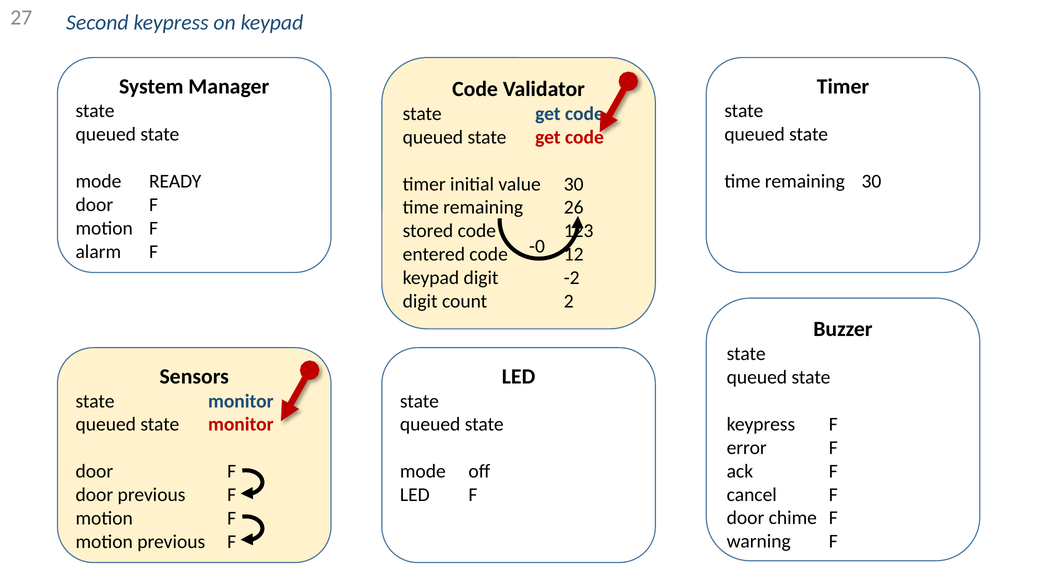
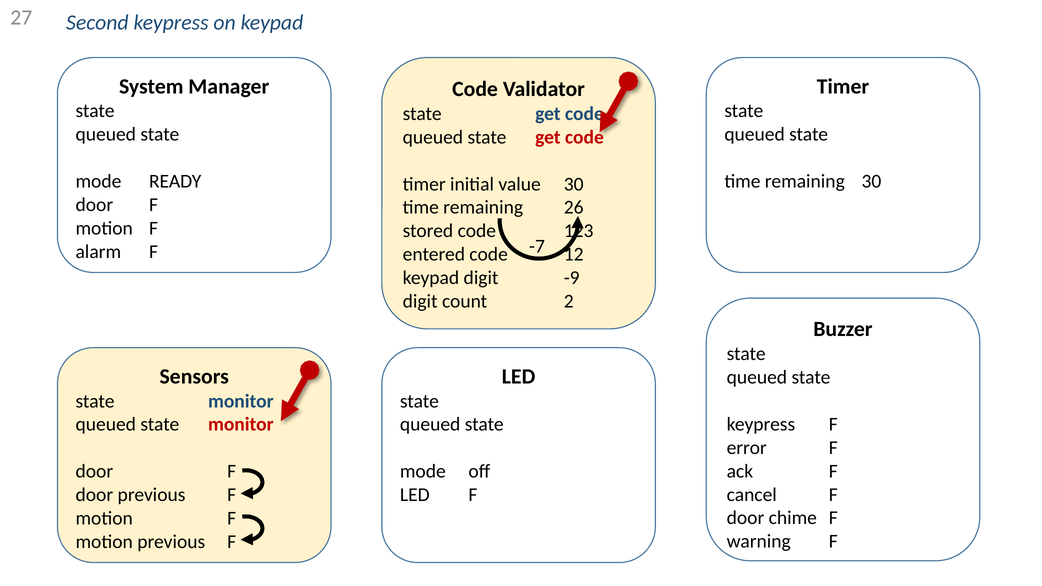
-0: -0 -> -7
-2: -2 -> -9
